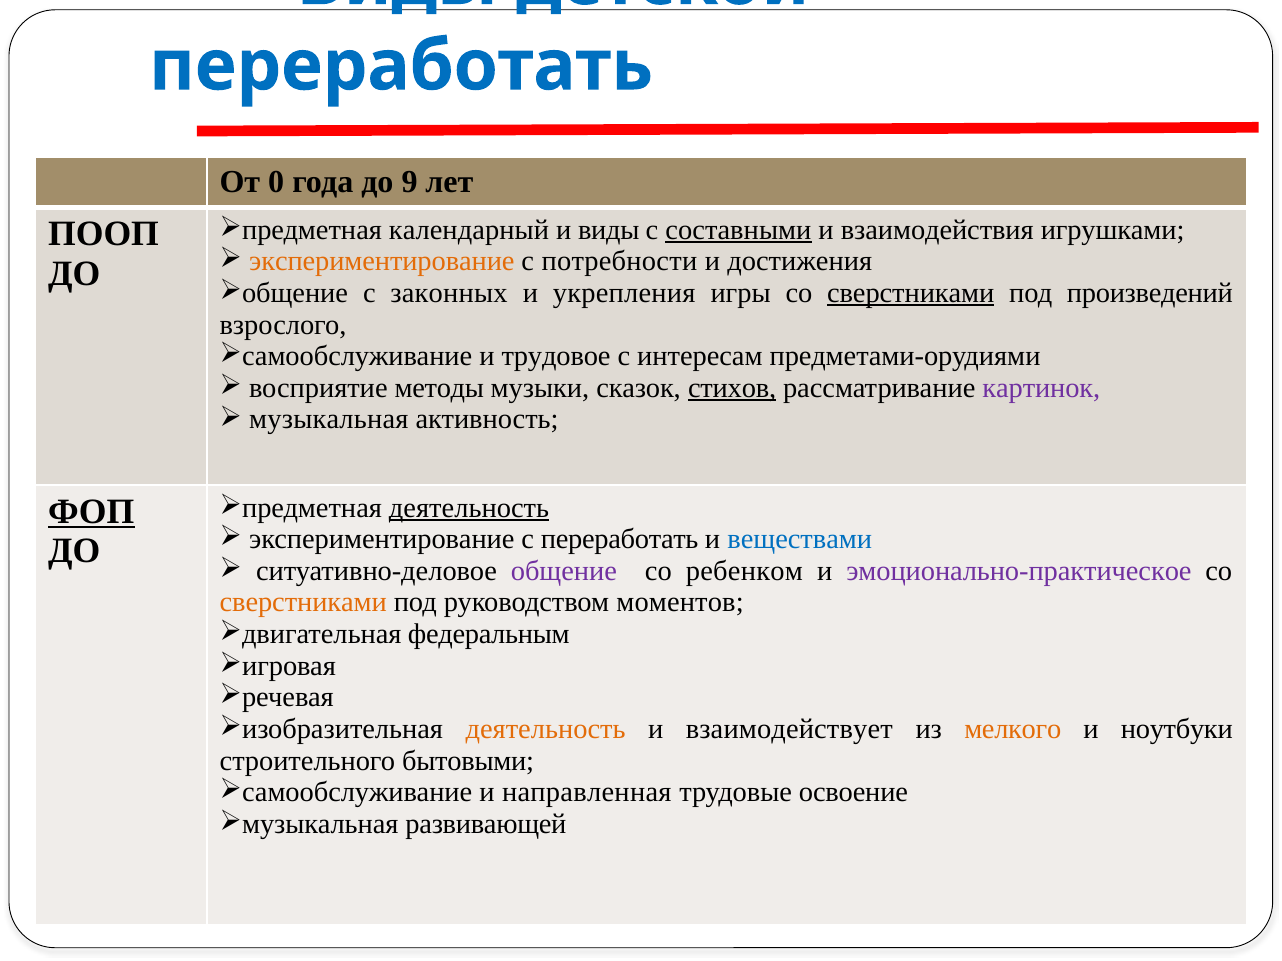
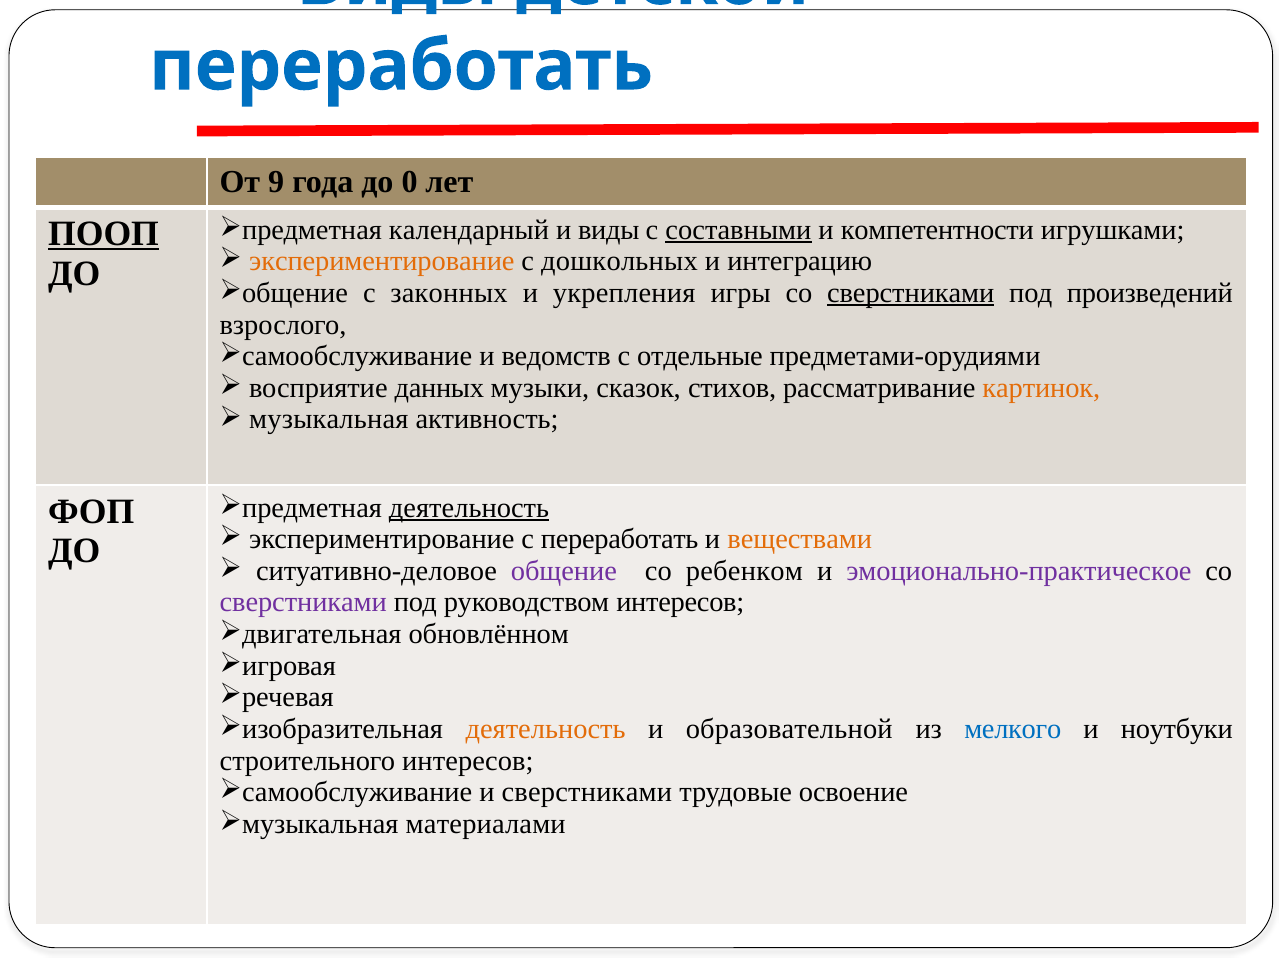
0: 0 -> 9
9: 9 -> 0
взаимодействия: взаимодействия -> компетентности
ПООП underline: none -> present
потребности: потребности -> дошкольных
достижения: достижения -> интеграцию
трудовое: трудовое -> ведомств
интересам: интересам -> отдельные
методы: методы -> данных
стихов underline: present -> none
картинок colour: purple -> orange
ФОП underline: present -> none
веществами colour: blue -> orange
сверстниками at (303, 603) colour: orange -> purple
руководством моментов: моментов -> интересов
федеральным: федеральным -> обновлённом
взаимодействует: взаимодействует -> образовательной
мелкого colour: orange -> blue
строительного бытовыми: бытовыми -> интересов
и направленная: направленная -> сверстниками
развивающей: развивающей -> материалами
